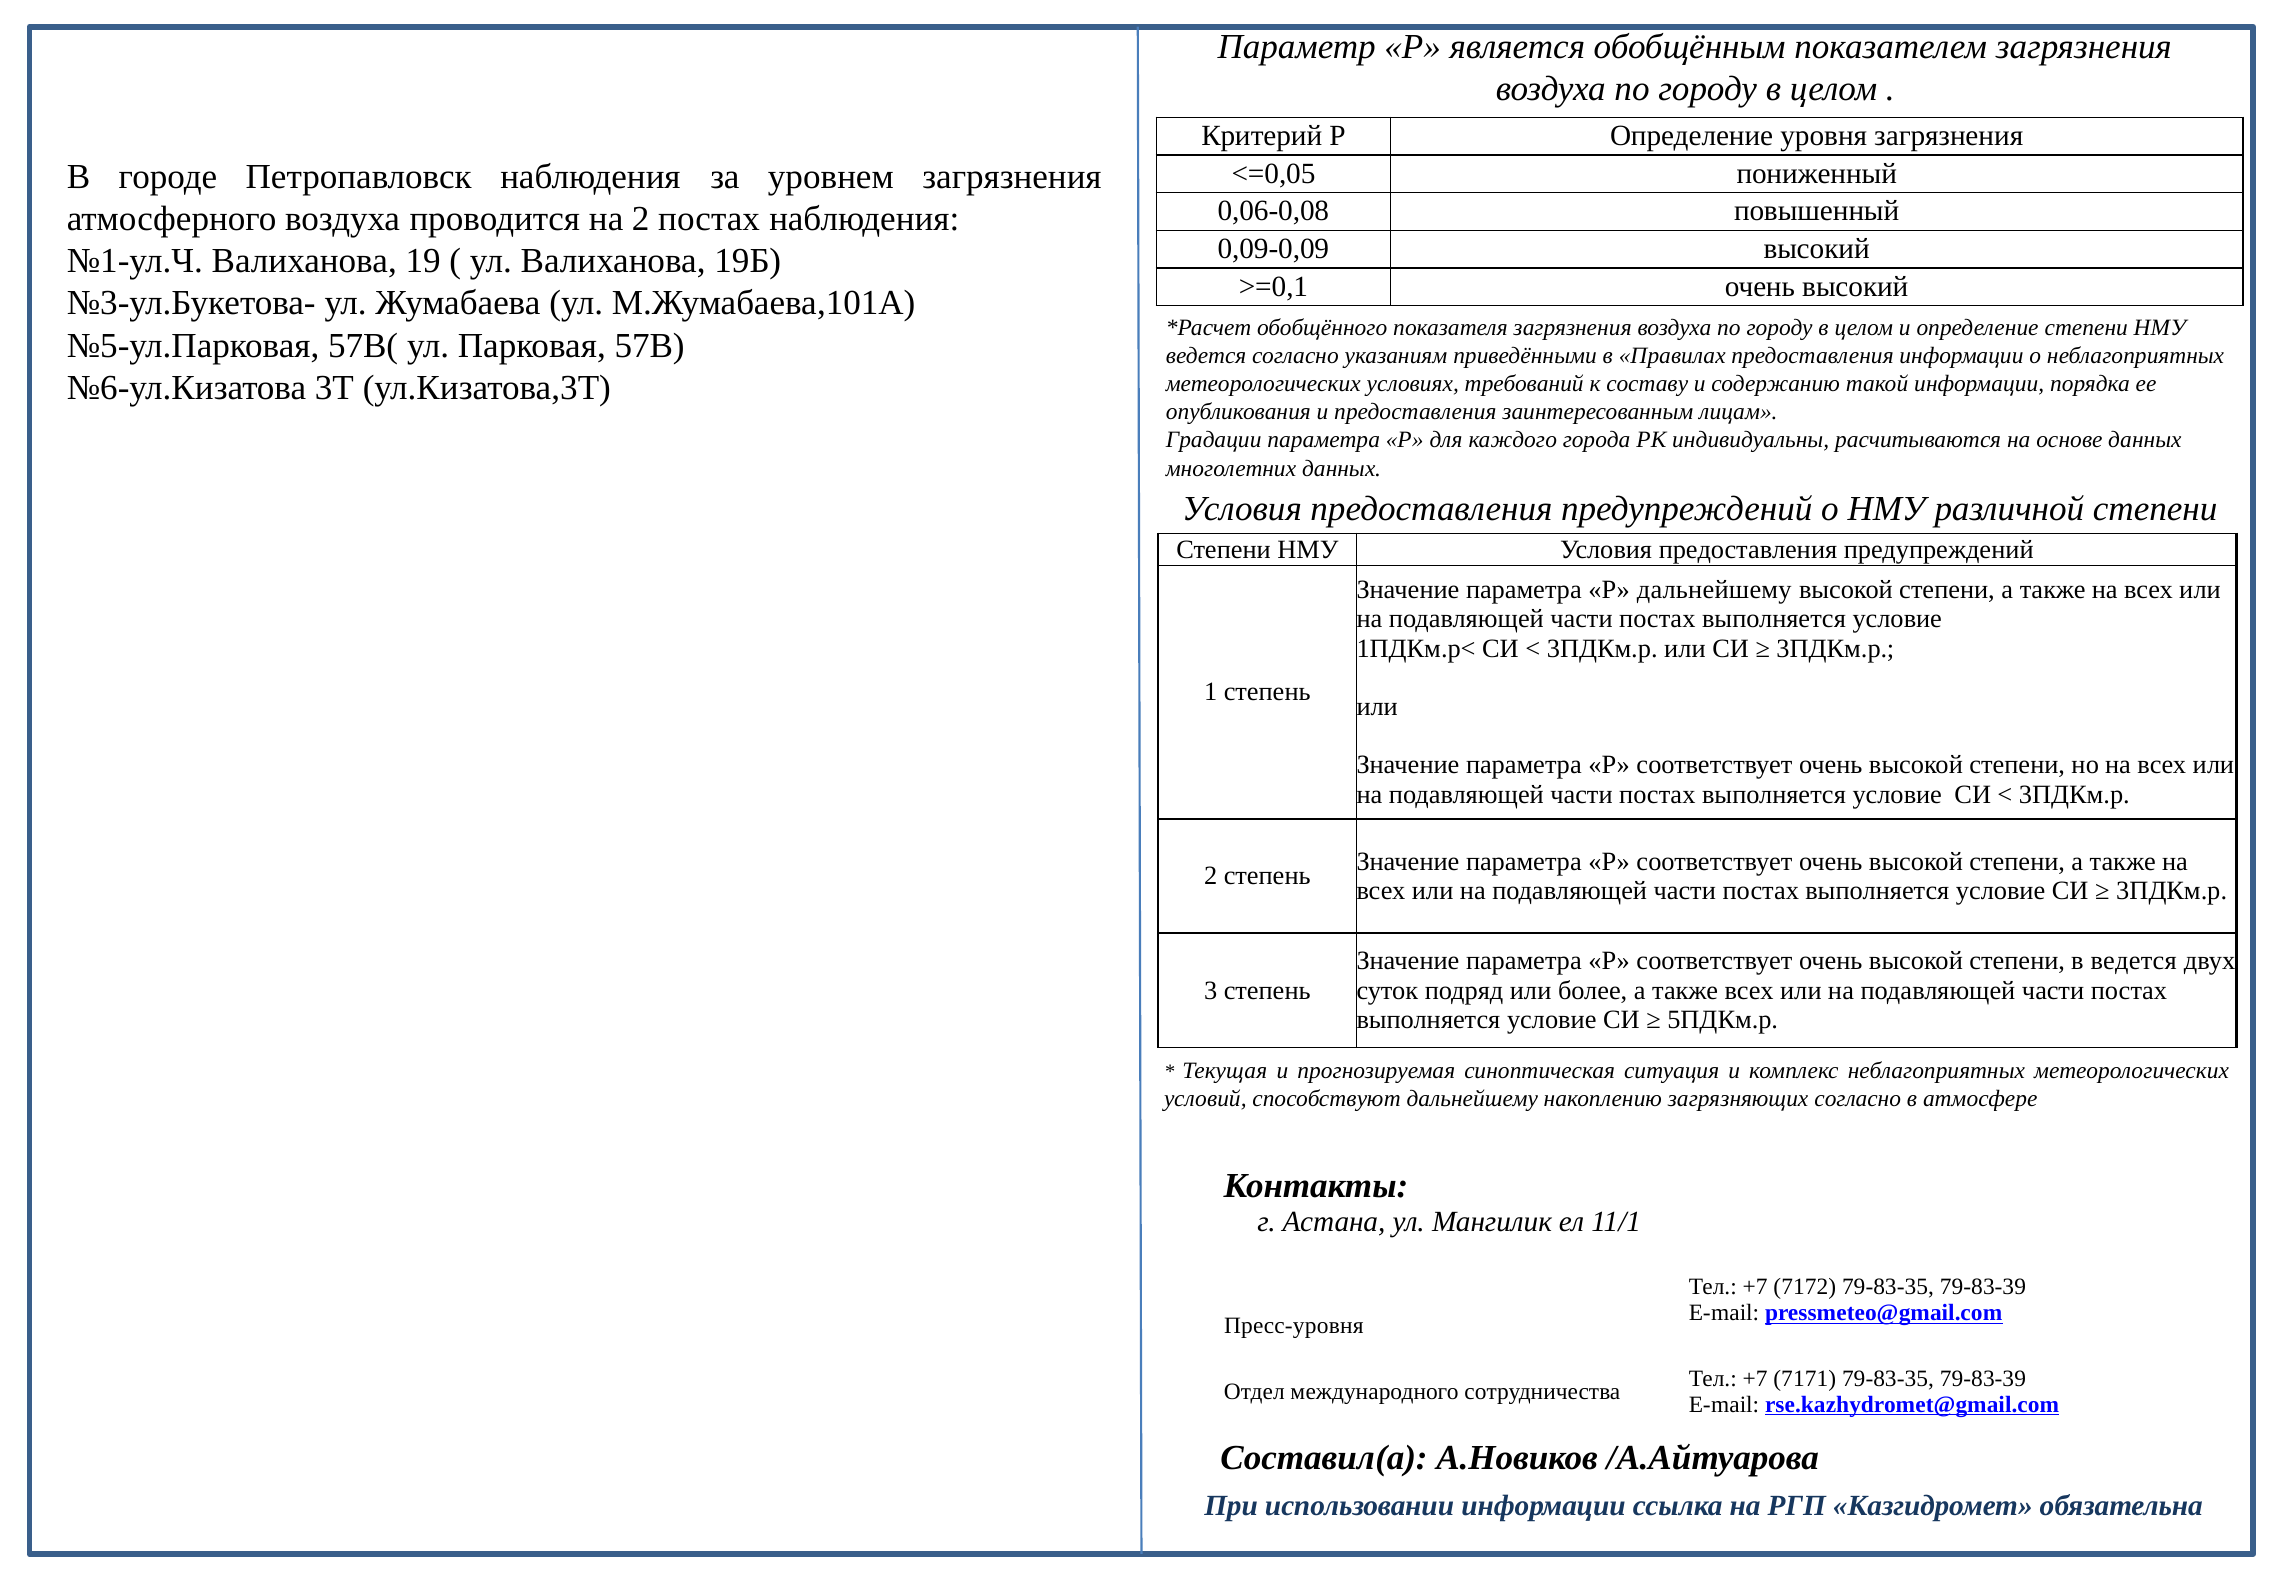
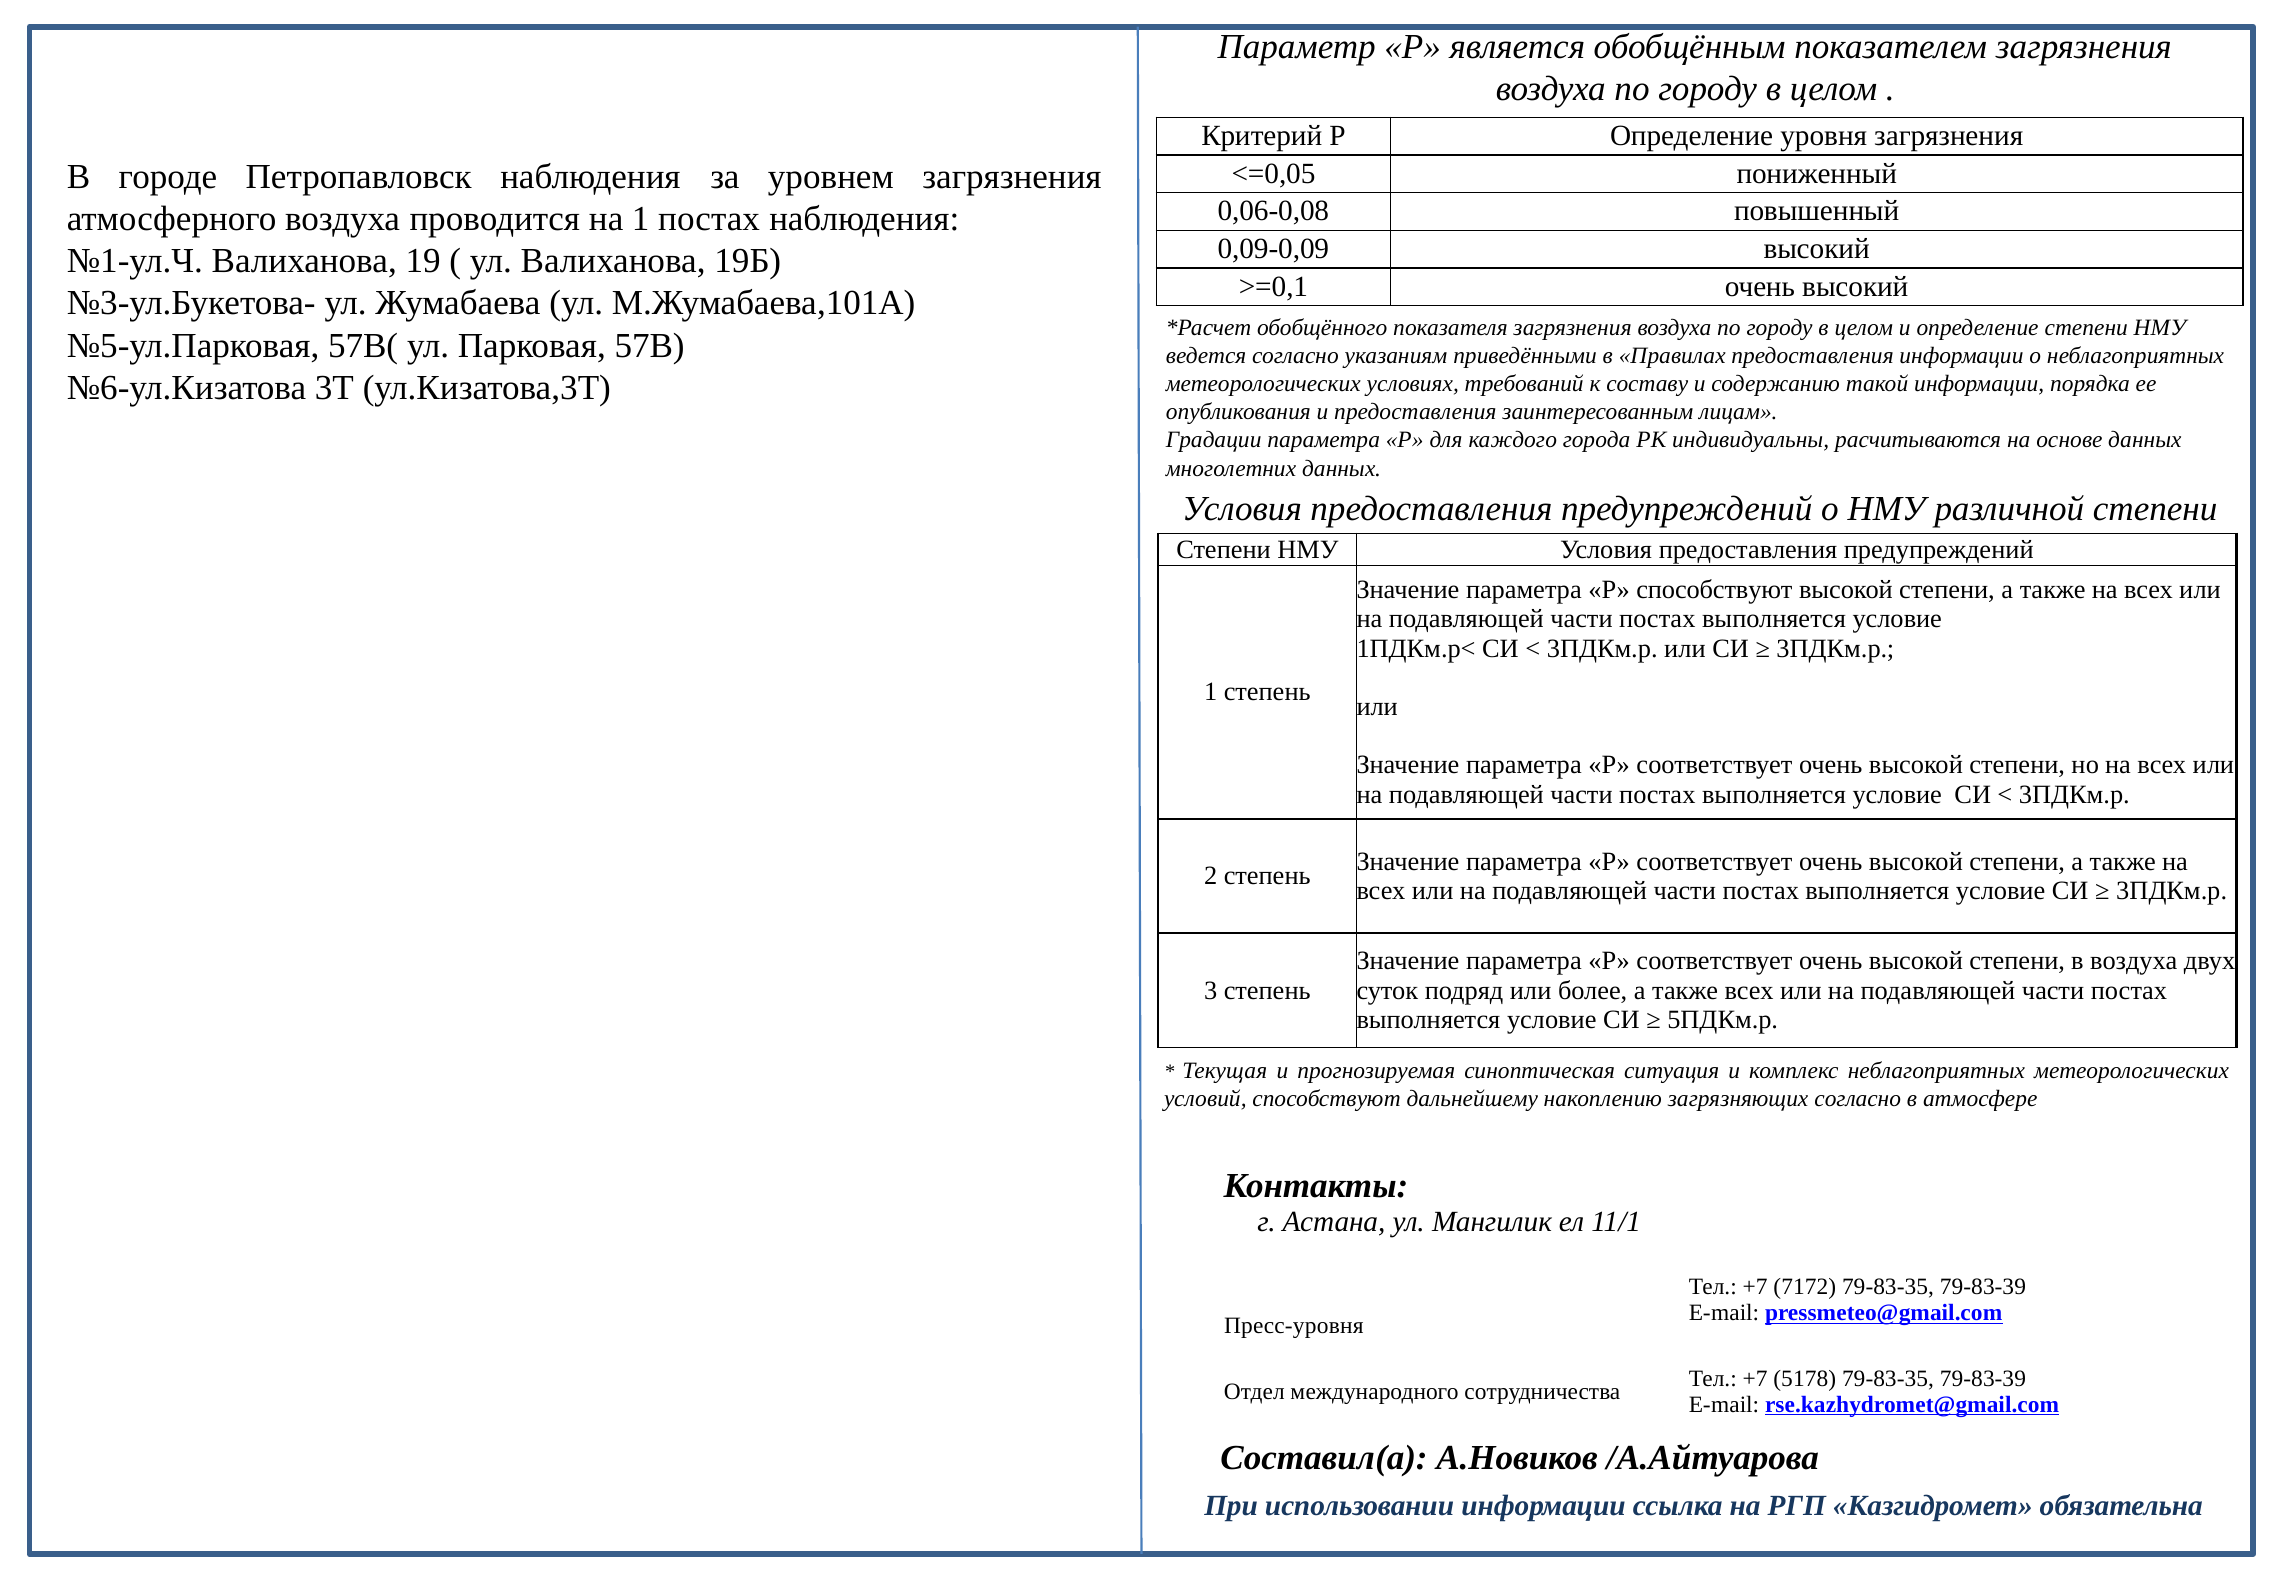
на 2: 2 -> 1
Р дальнейшему: дальнейшему -> способствуют
в ведется: ведется -> воздуха
7171: 7171 -> 5178
